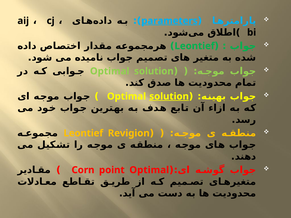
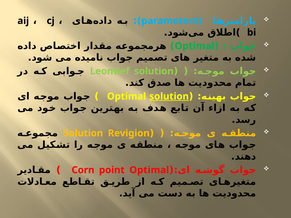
parameters underline: present -> none
Leontief at (195, 46): Leontief -> Optimal
Optimal at (110, 71): Optimal -> Leontief
Leontief at (83, 133): Leontief -> Solution
